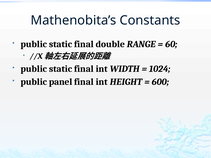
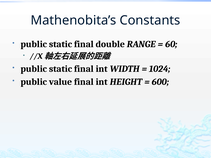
panel: panel -> value
